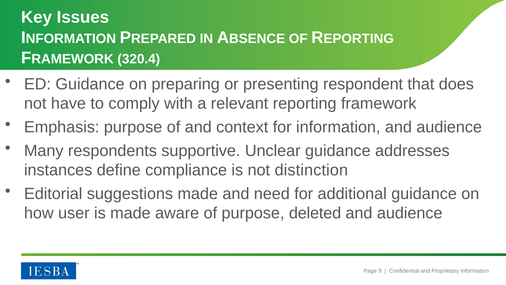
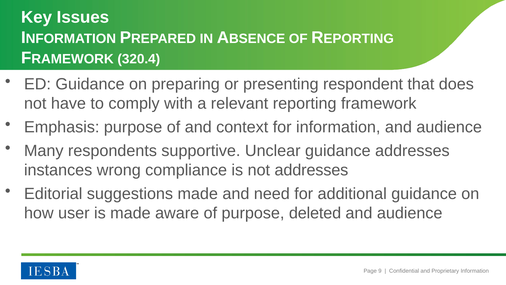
define: define -> wrong
not distinction: distinction -> addresses
